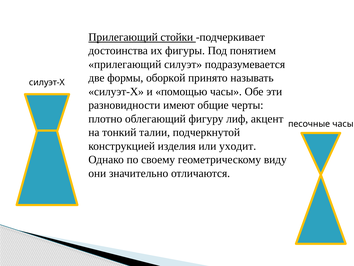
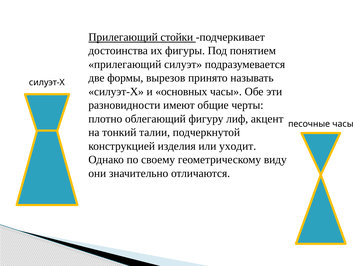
оборкой: оборкой -> вырезов
помощью: помощью -> основных
